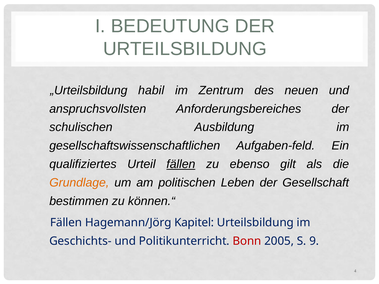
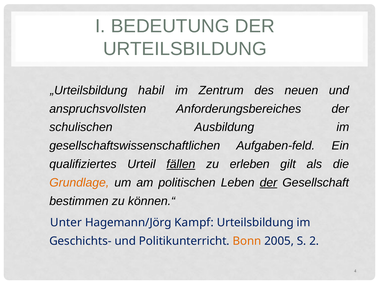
ebenso: ebenso -> erleben
der at (268, 183) underline: none -> present
Fällen at (66, 223): Fällen -> Unter
Kapitel: Kapitel -> Kampf
Bonn colour: red -> orange
9: 9 -> 2
